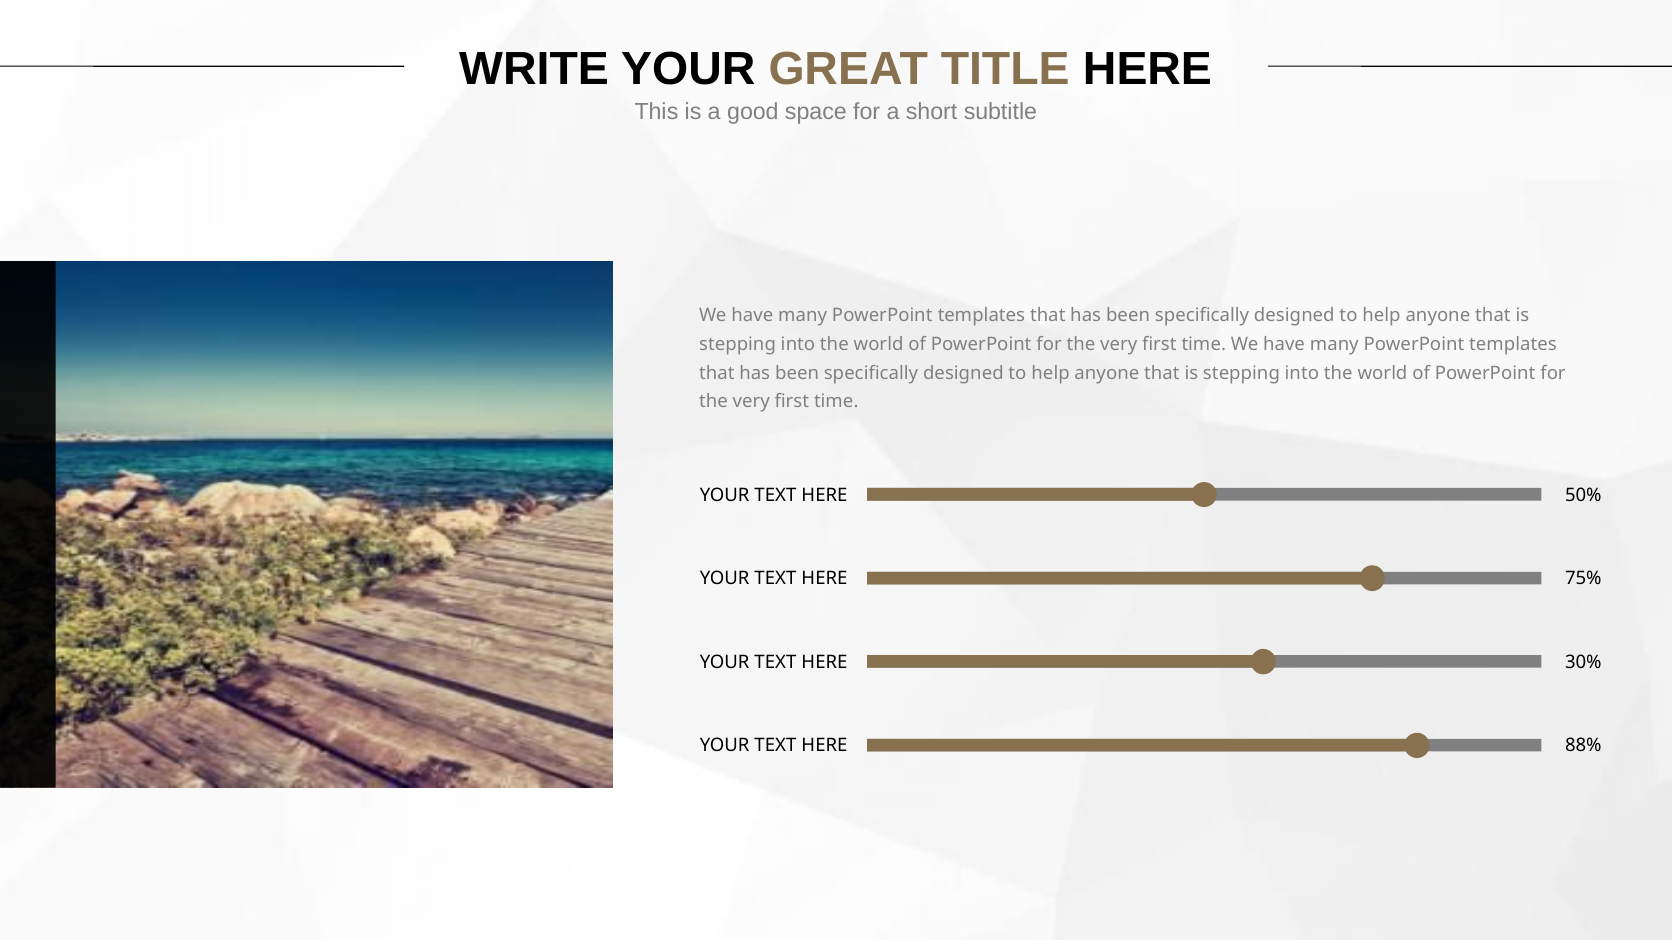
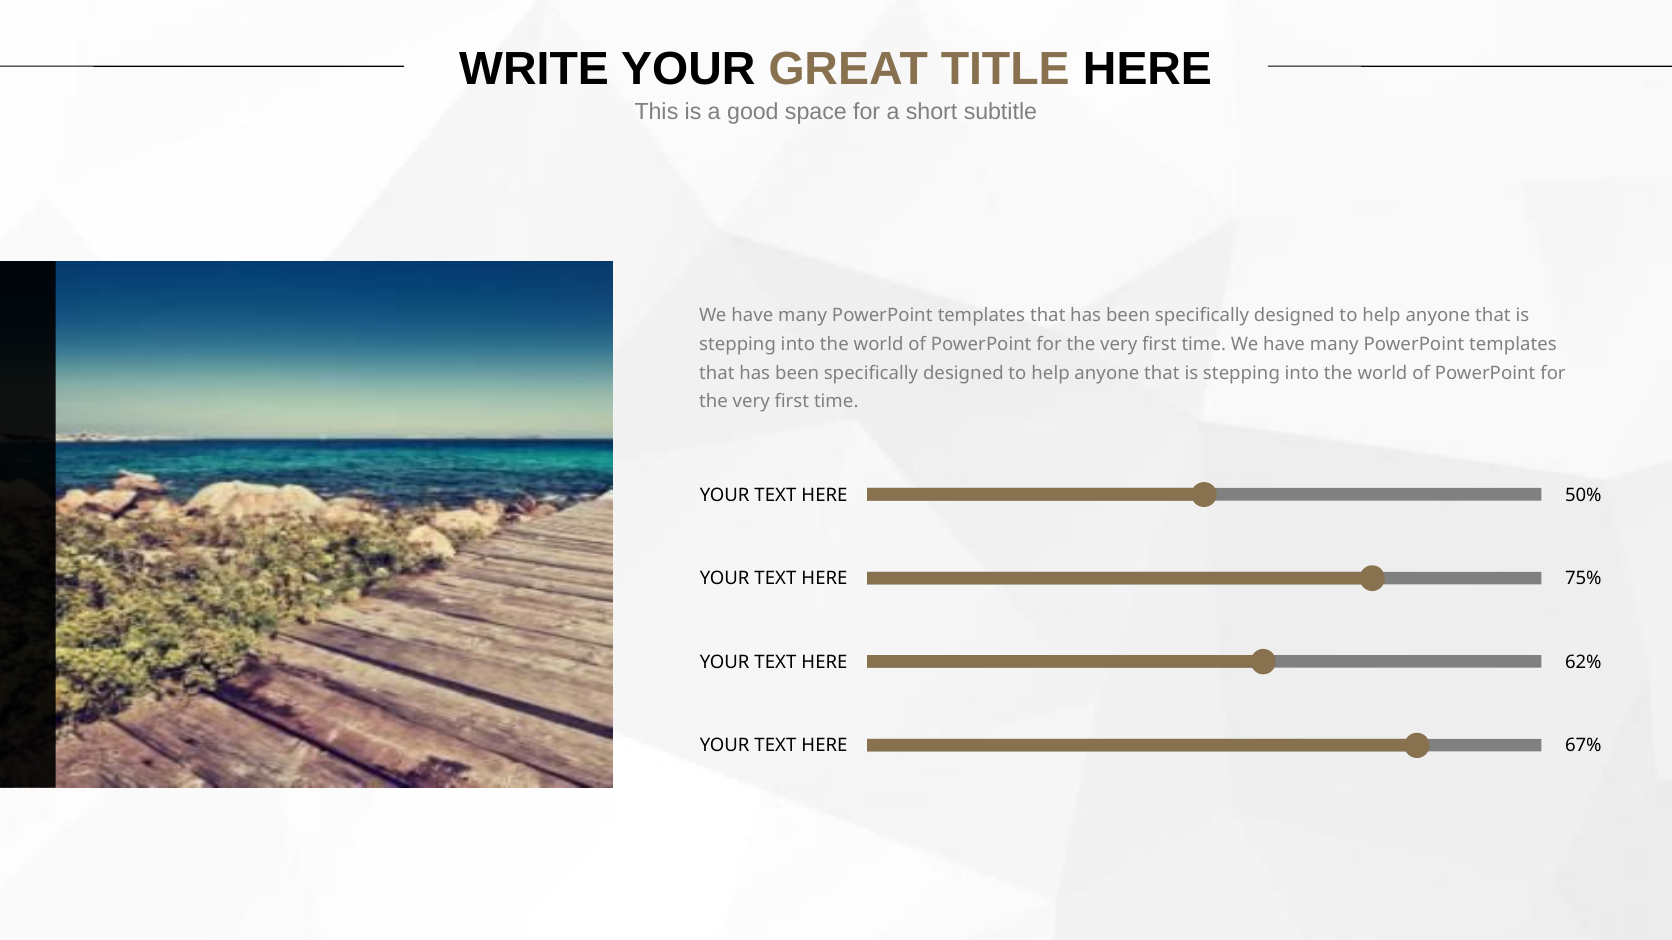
30%: 30% -> 62%
88%: 88% -> 67%
